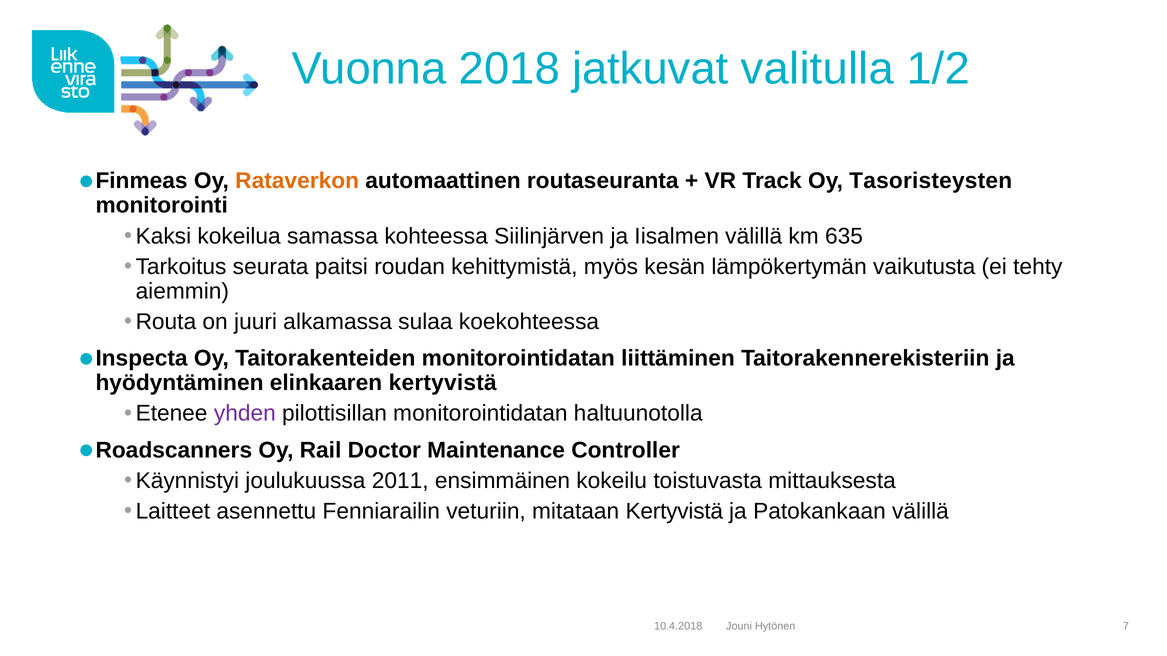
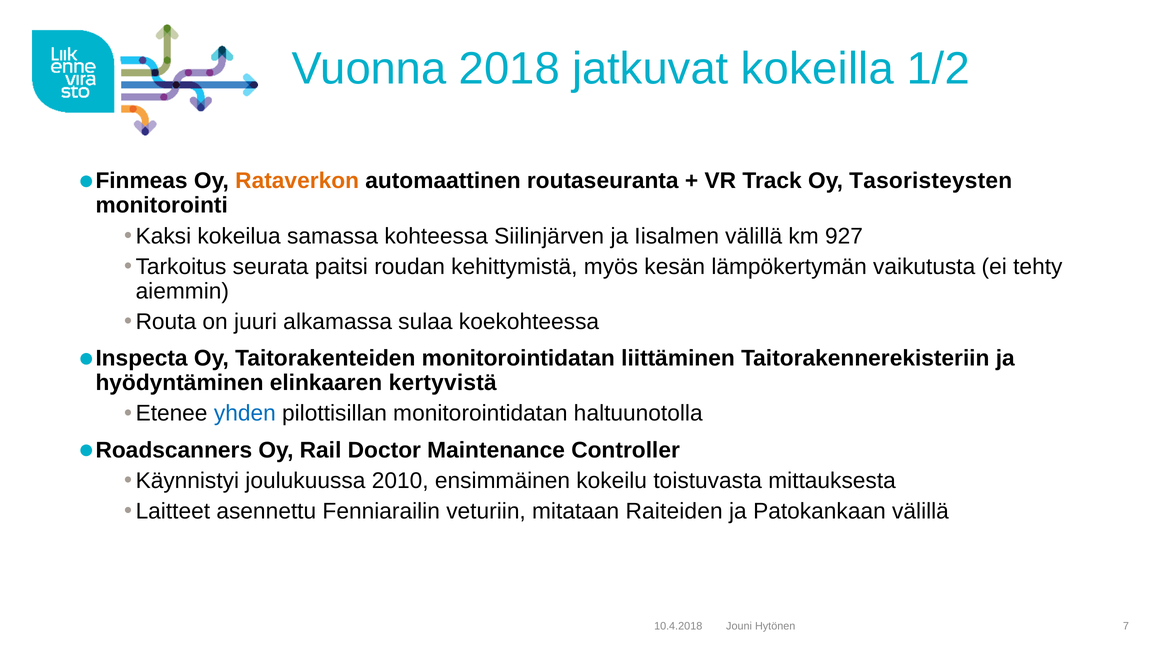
valitulla: valitulla -> kokeilla
635: 635 -> 927
yhden colour: purple -> blue
2011: 2011 -> 2010
mitataan Kertyvistä: Kertyvistä -> Raiteiden
